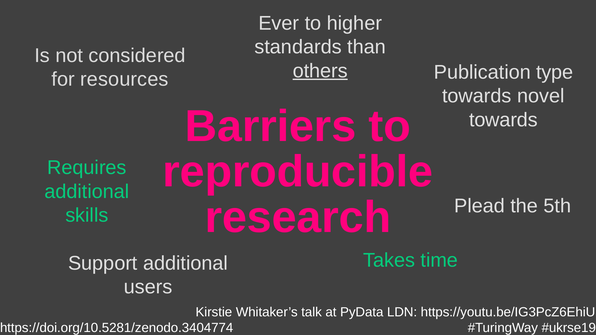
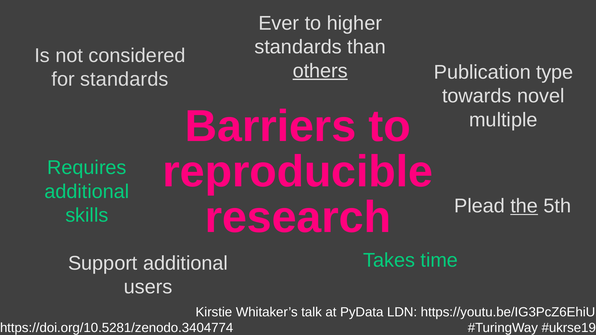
for resources: resources -> standards
towards at (503, 120): towards -> multiple
the underline: none -> present
